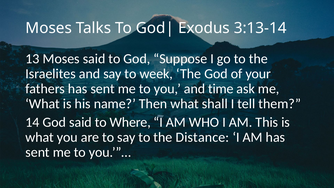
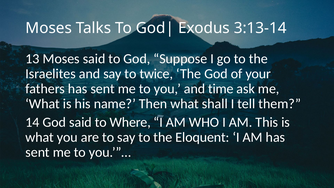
week: week -> twice
Distance: Distance -> Eloquent
